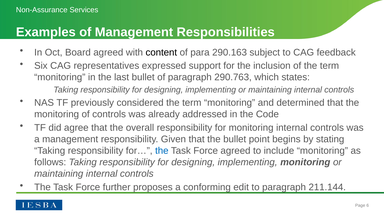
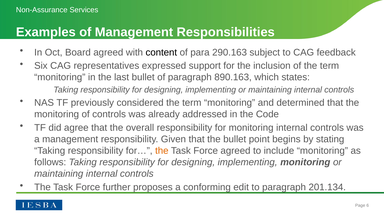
290.763: 290.763 -> 890.163
the at (162, 151) colour: blue -> orange
211.144: 211.144 -> 201.134
